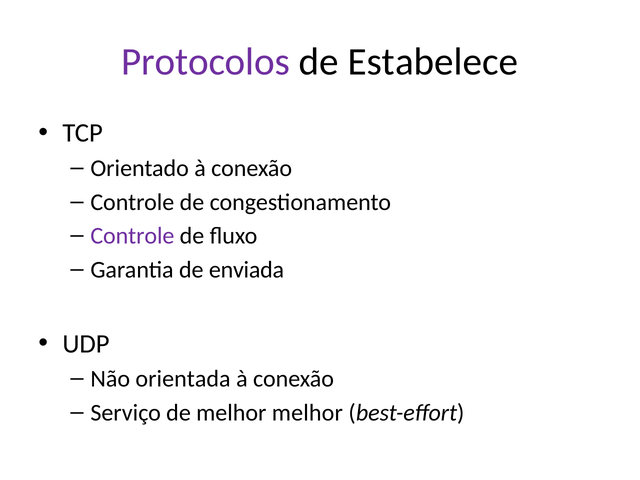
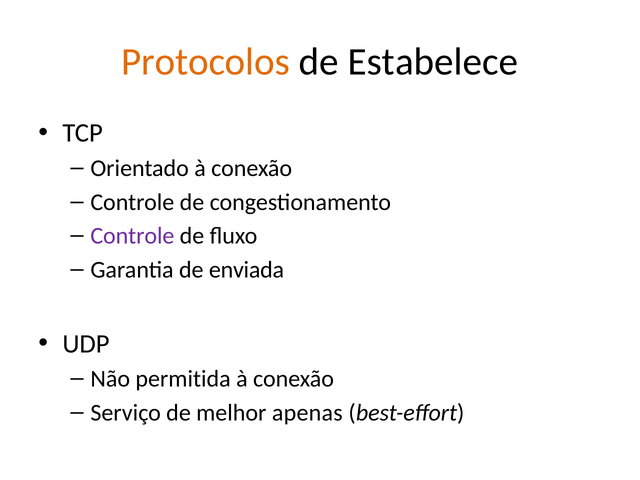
Protocolos colour: purple -> orange
orientada: orientada -> permitida
melhor melhor: melhor -> apenas
